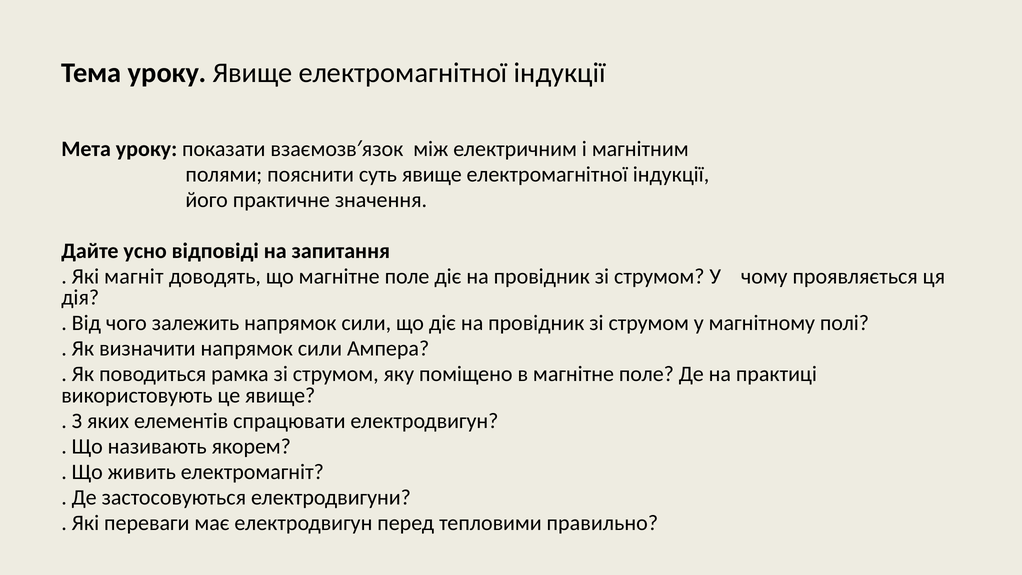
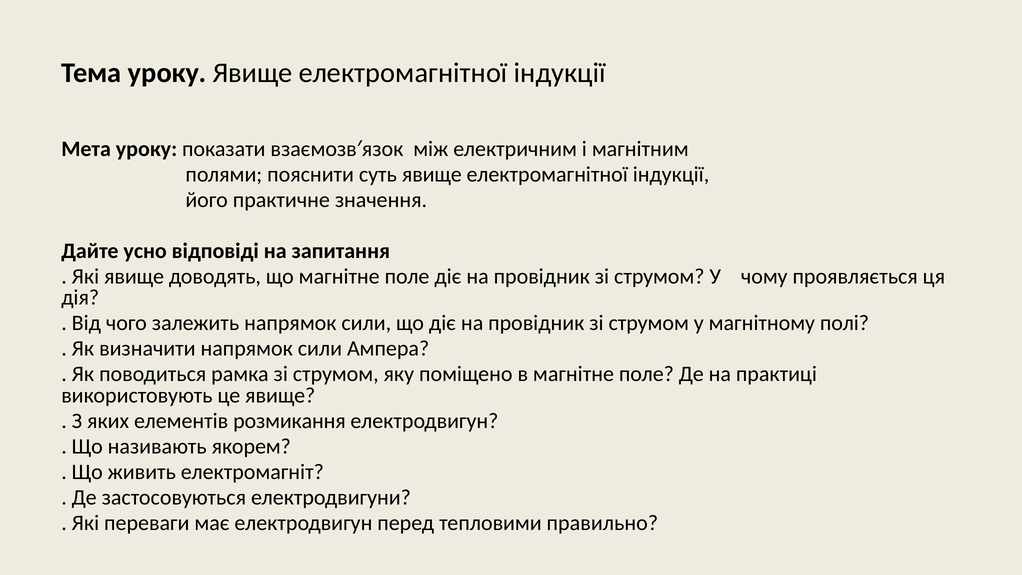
Які магніт: магніт -> явище
спрацювати: спрацювати -> розмикання
